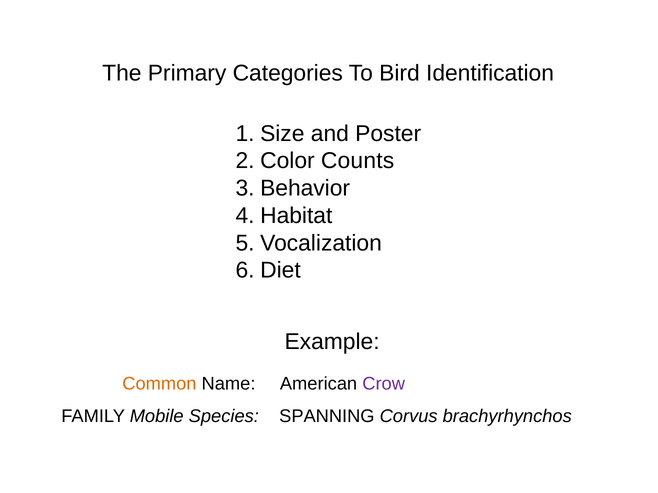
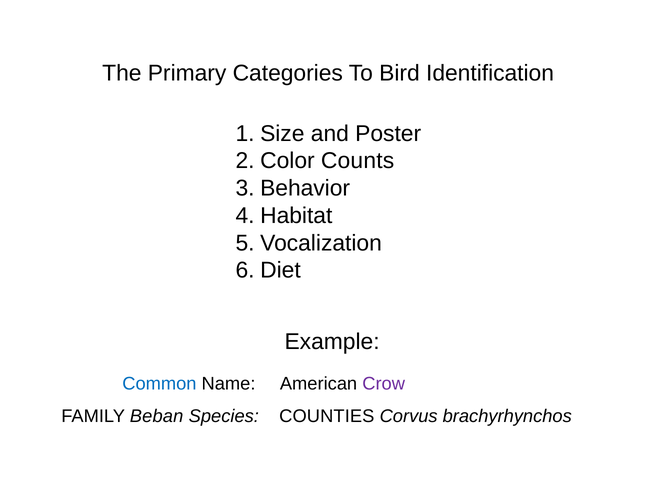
Common colour: orange -> blue
Mobile: Mobile -> Beban
SPANNING: SPANNING -> COUNTIES
